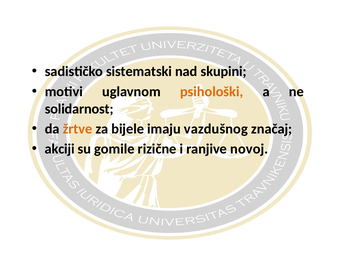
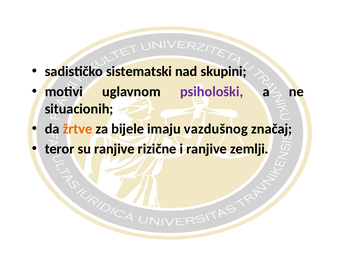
psihološki colour: orange -> purple
solidarnost: solidarnost -> situacionih
akciji: akciji -> teror
su gomile: gomile -> ranjive
novoj: novoj -> zemlji
